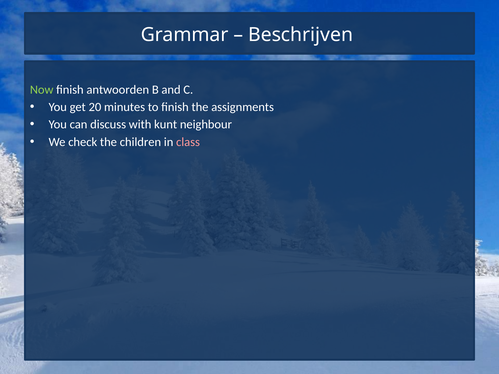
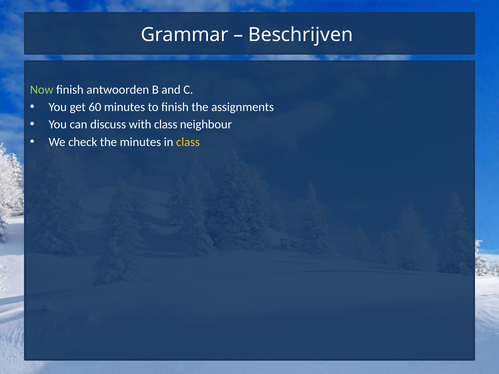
20: 20 -> 60
with kunt: kunt -> class
the children: children -> minutes
class at (188, 142) colour: pink -> yellow
